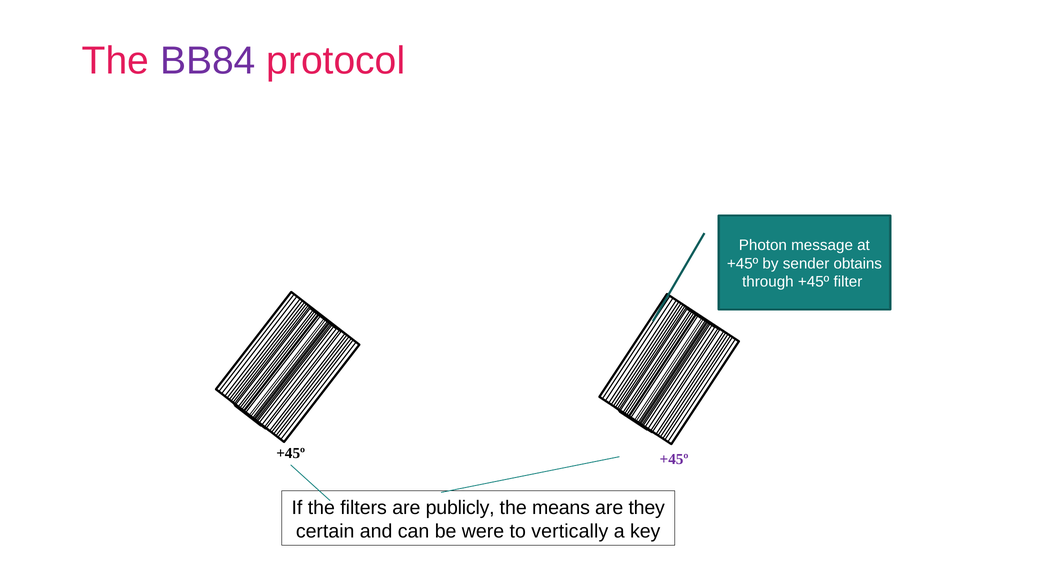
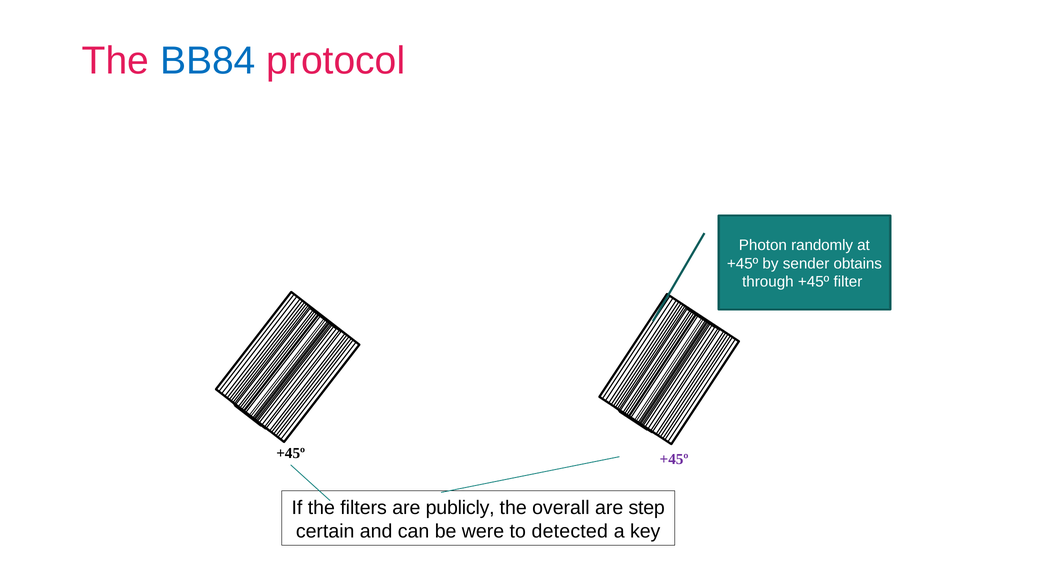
BB84 colour: purple -> blue
message: message -> randomly
means: means -> overall
they: they -> step
vertically: vertically -> detected
